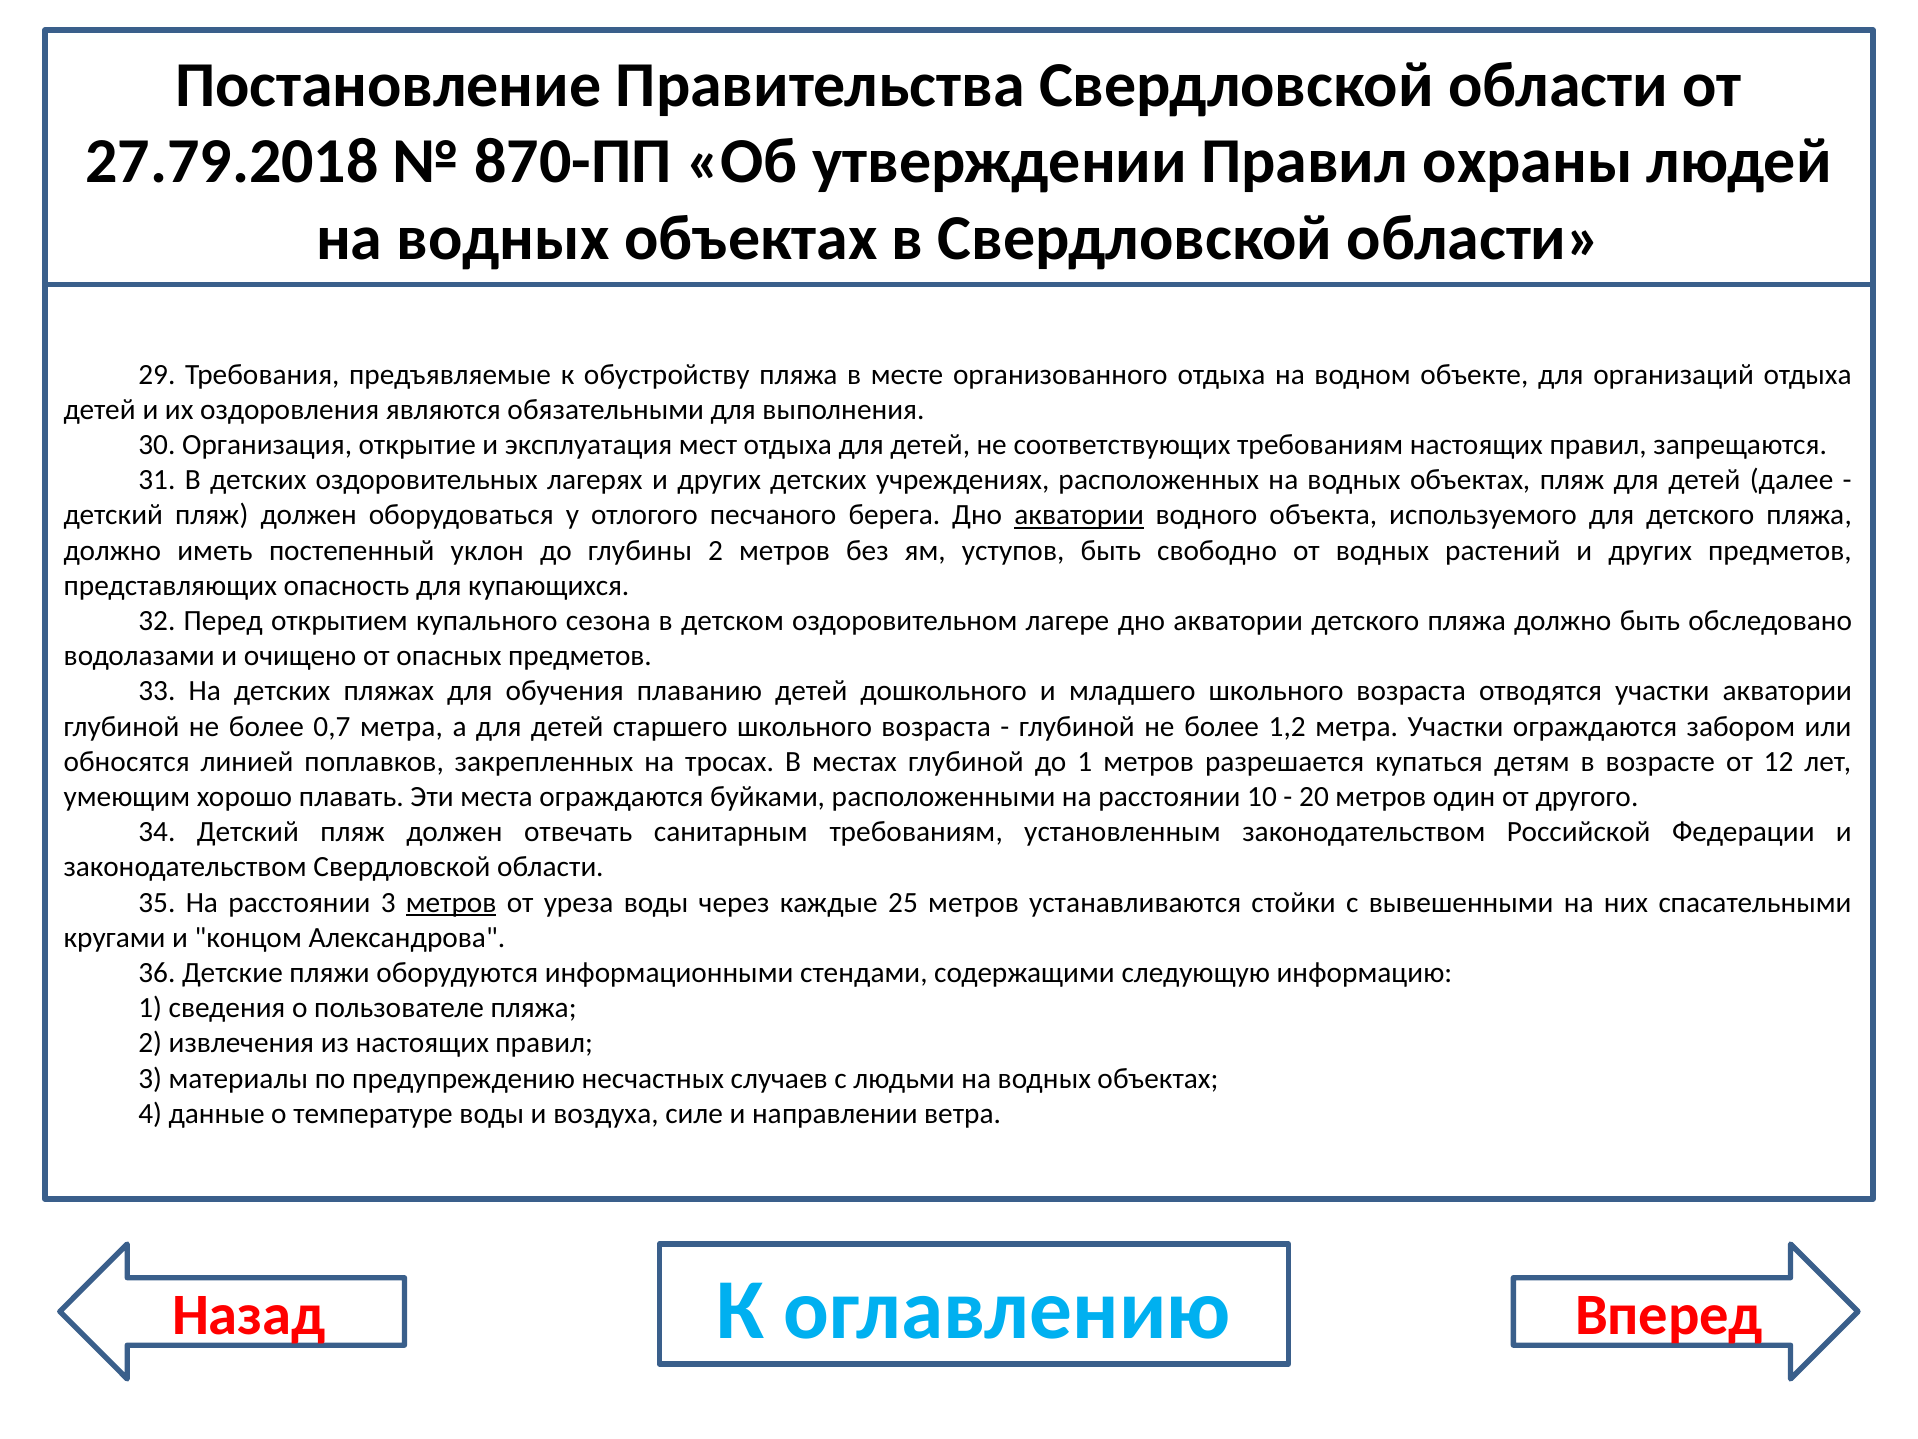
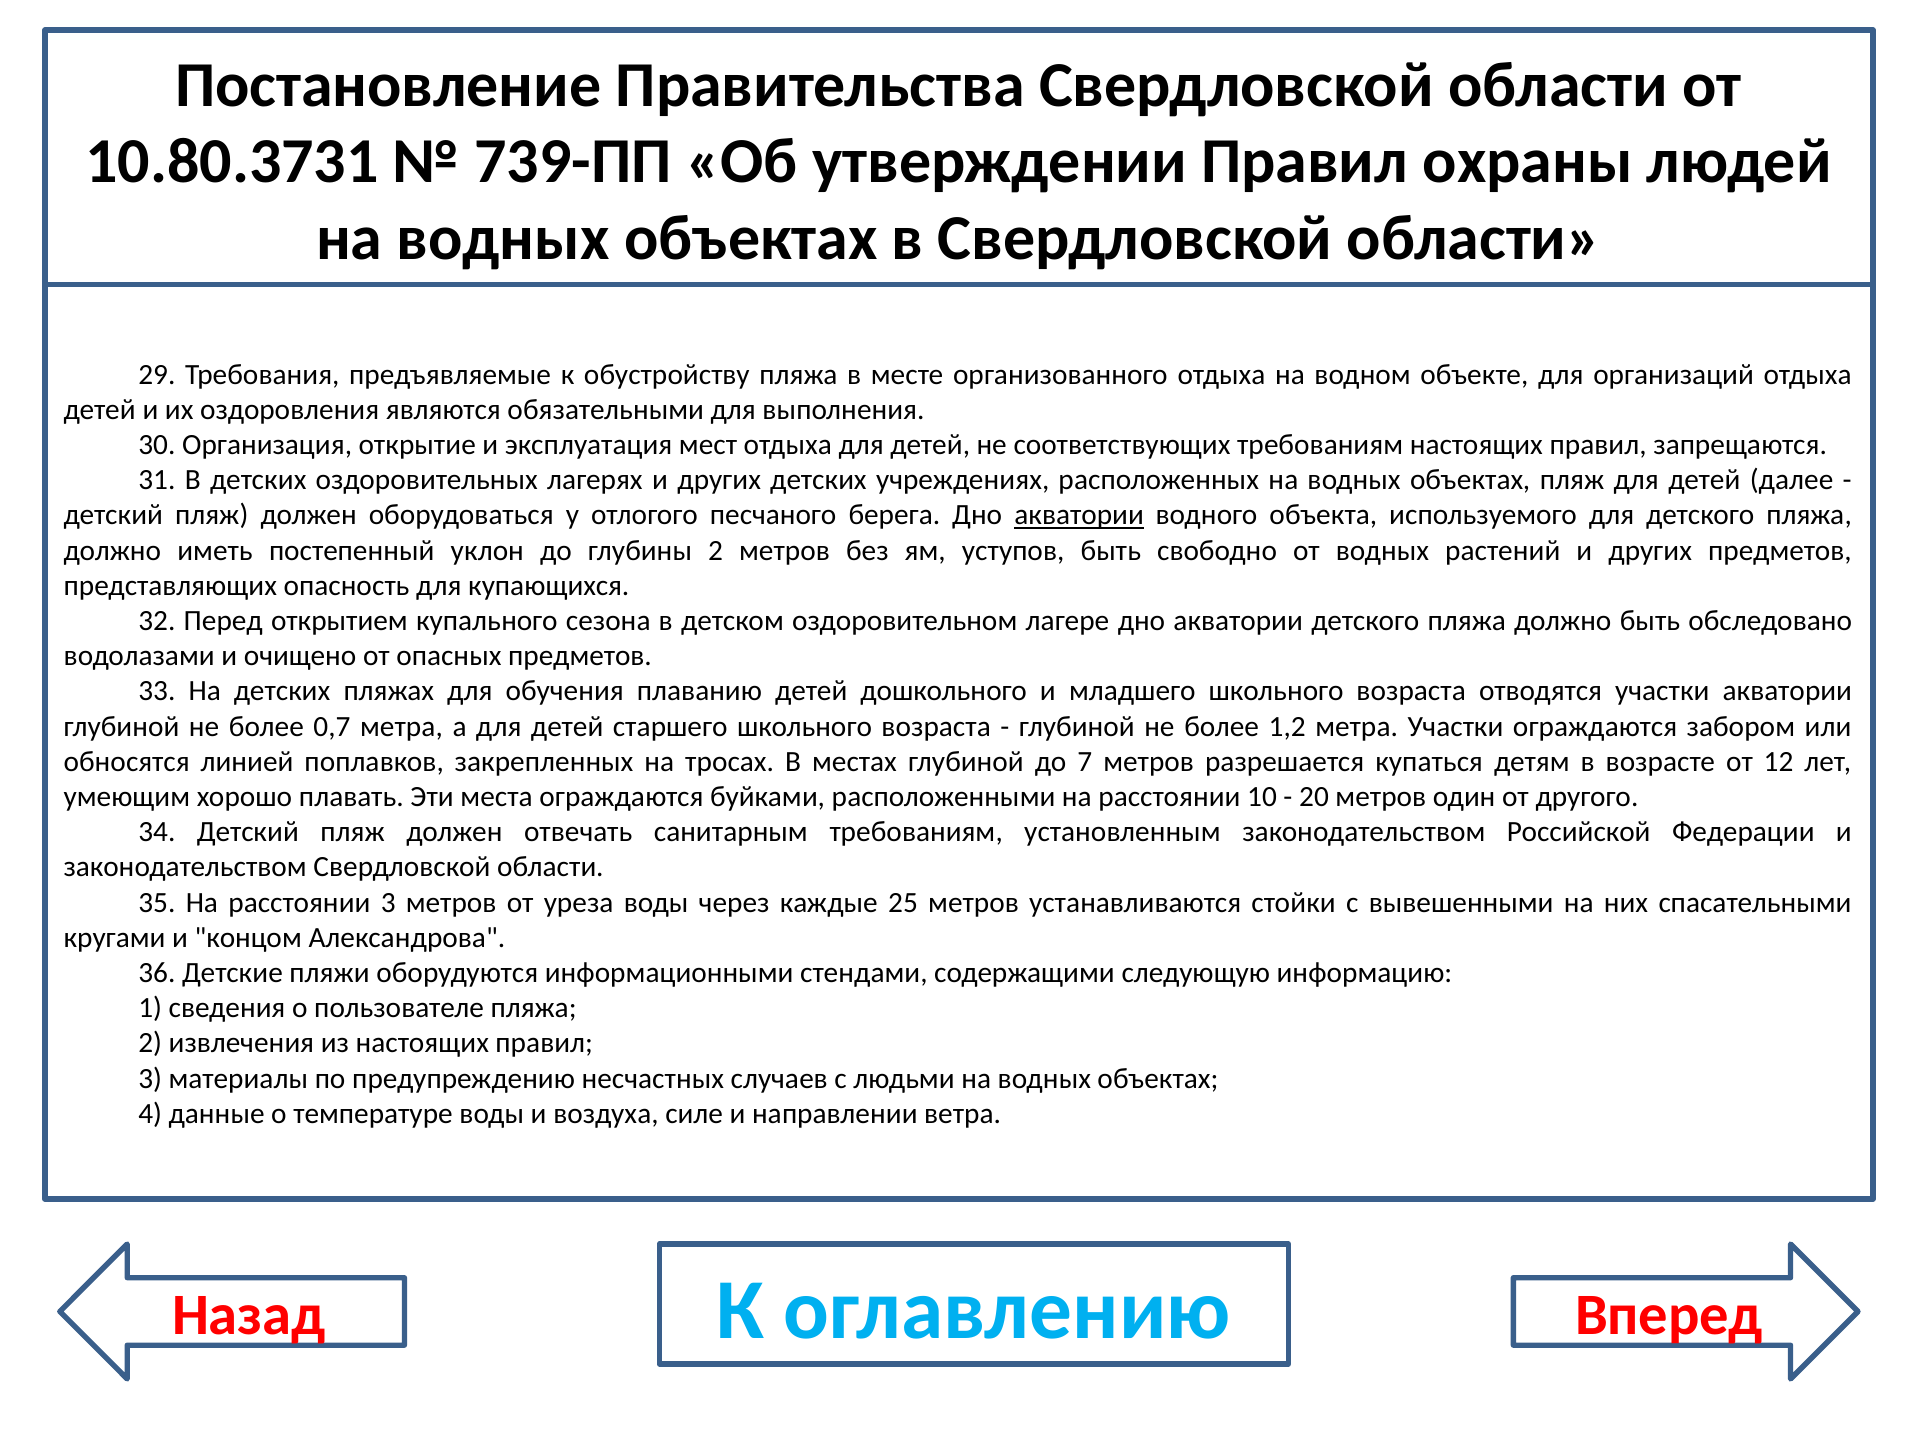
27.79.2018: 27.79.2018 -> 10.80.3731
870-ПП: 870-ПП -> 739-ПП
до 1: 1 -> 7
метров at (451, 902) underline: present -> none
